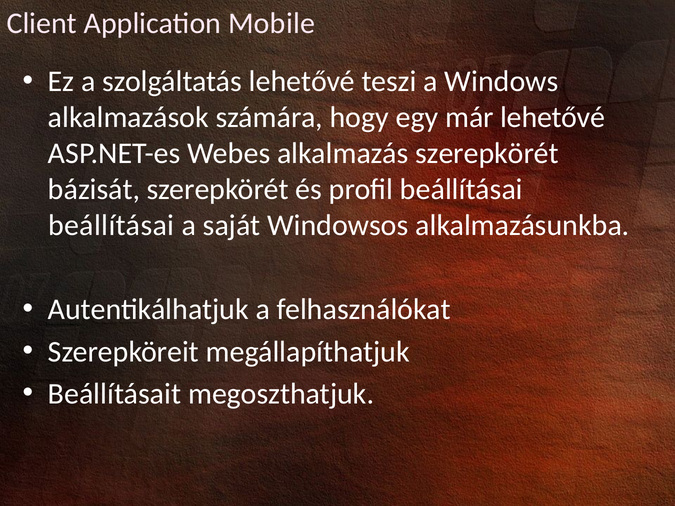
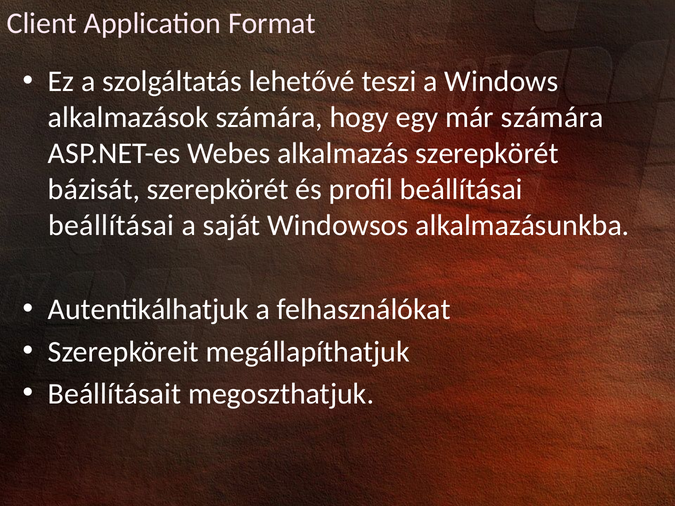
Mobile: Mobile -> Format
már lehetővé: lehetővé -> számára
